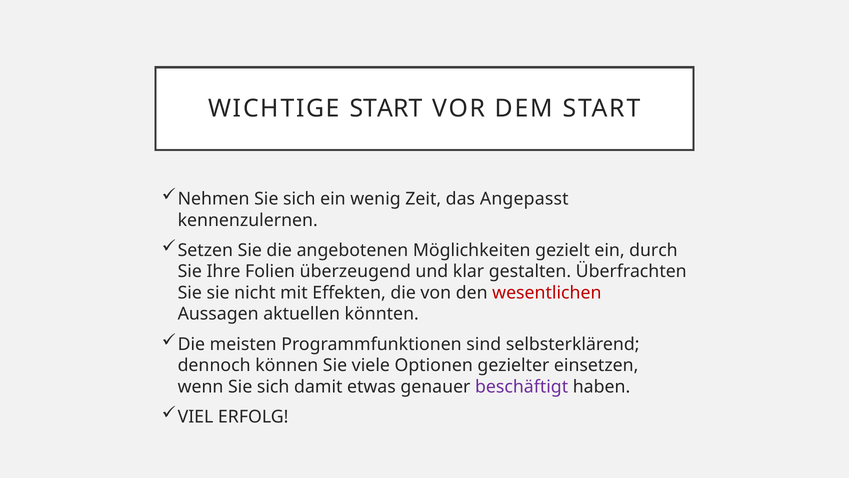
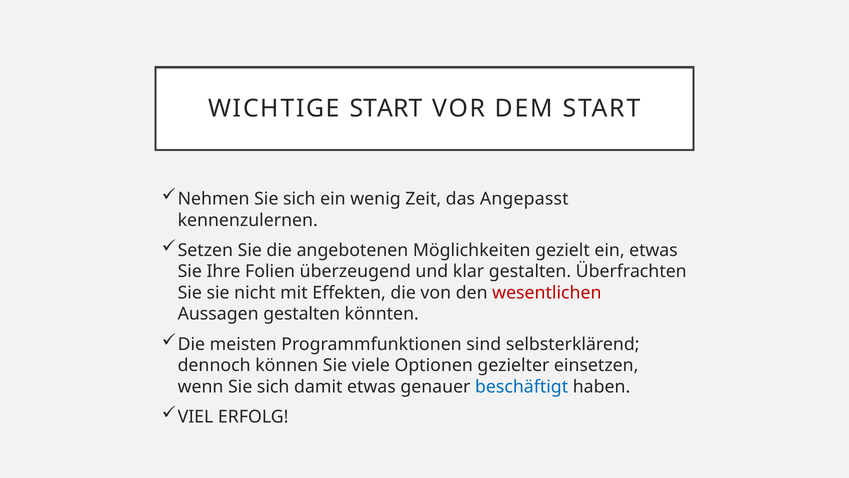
ein durch: durch -> etwas
Aussagen aktuellen: aktuellen -> gestalten
beschäftigt colour: purple -> blue
